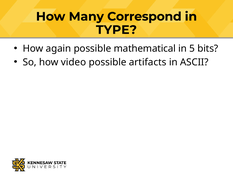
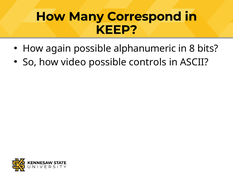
TYPE: TYPE -> KEEP
mathematical: mathematical -> alphanumeric
5: 5 -> 8
artifacts: artifacts -> controls
